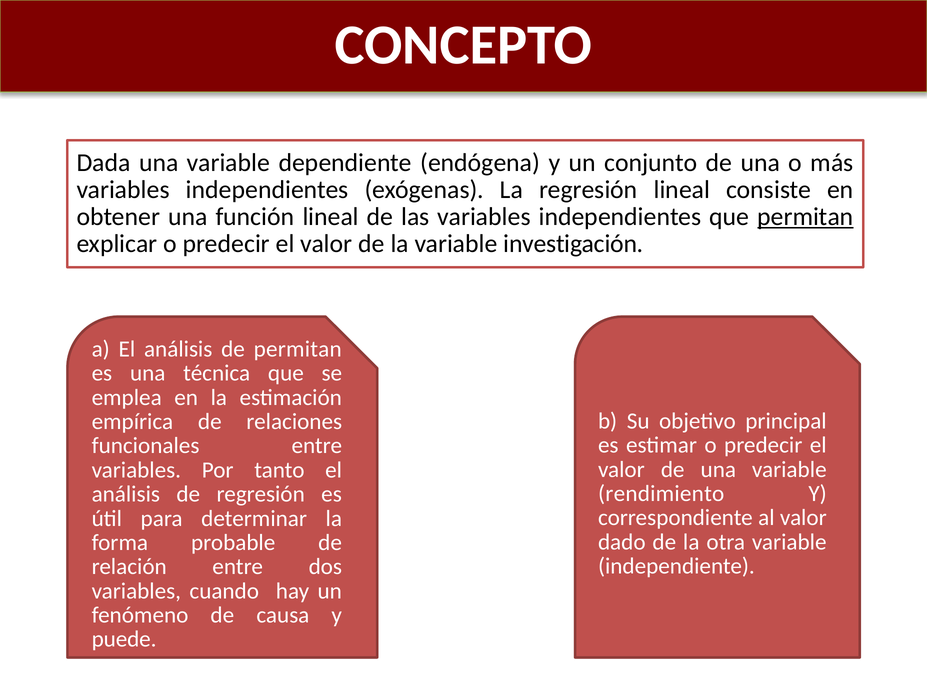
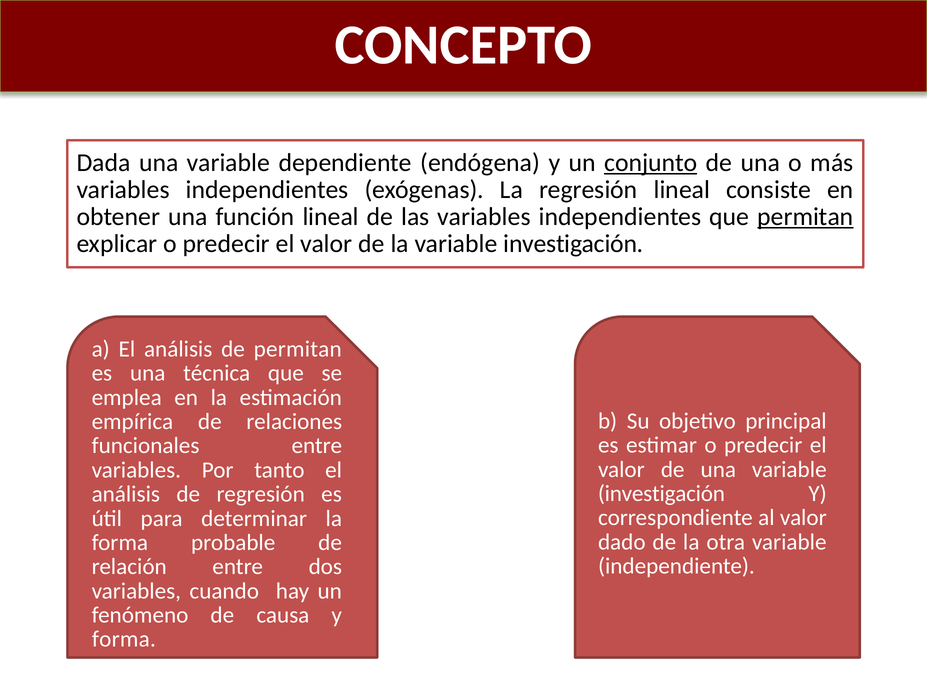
conjunto underline: none -> present
rendimiento at (661, 494): rendimiento -> investigación
puede at (124, 640): puede -> forma
